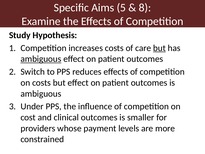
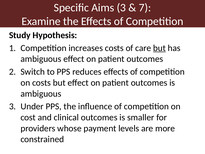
Aims 5: 5 -> 3
8: 8 -> 7
ambiguous at (41, 59) underline: present -> none
